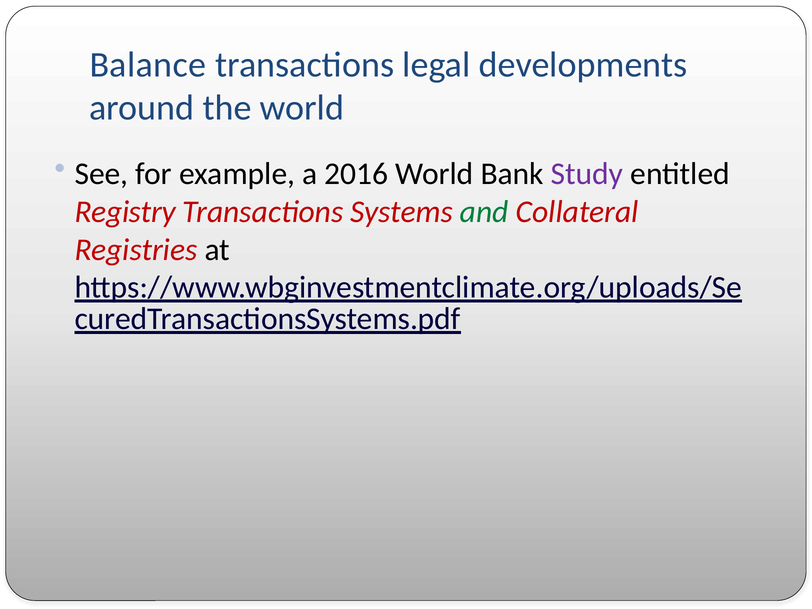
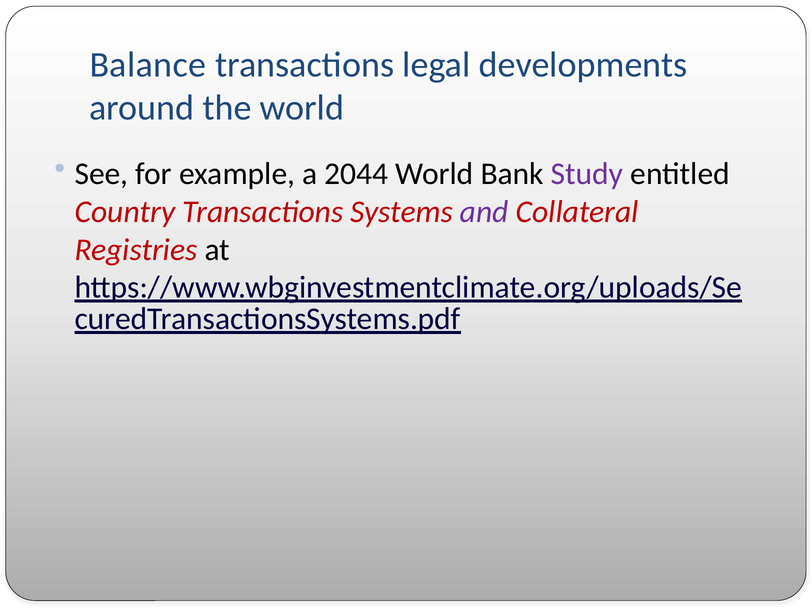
2016: 2016 -> 2044
Registry: Registry -> Country
and colour: green -> purple
